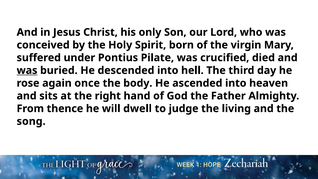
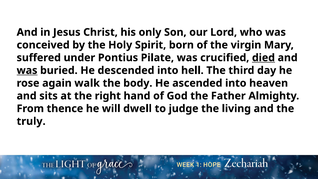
died underline: none -> present
once: once -> walk
song: song -> truly
